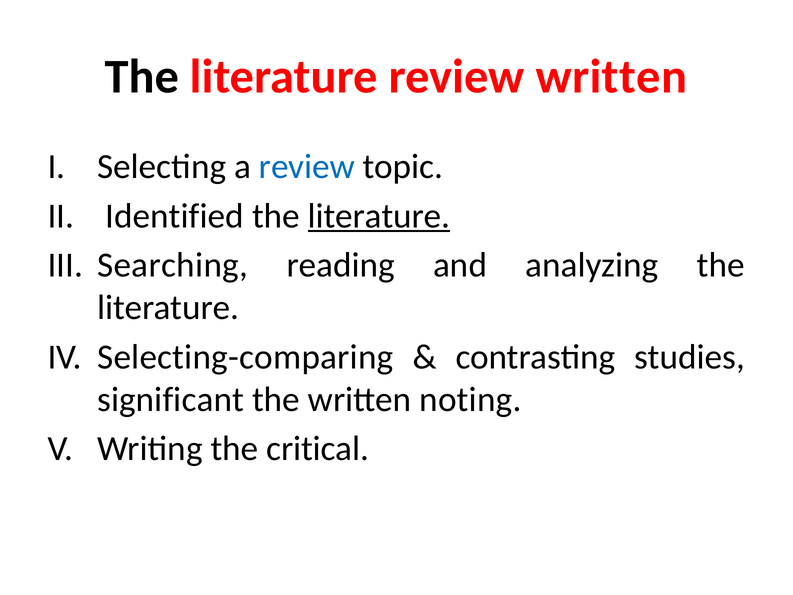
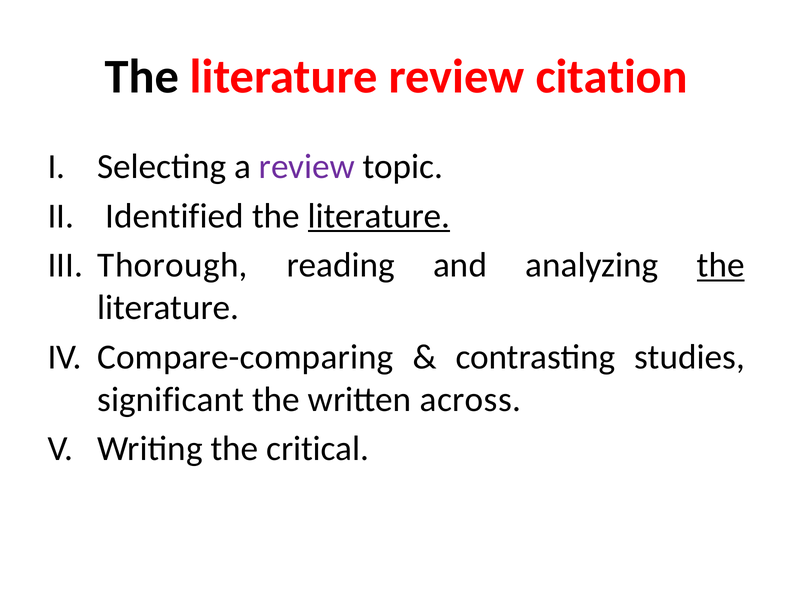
review written: written -> citation
review at (307, 166) colour: blue -> purple
Searching: Searching -> Thorough
the at (721, 265) underline: none -> present
Selecting-comparing: Selecting-comparing -> Compare-comparing
noting: noting -> across
